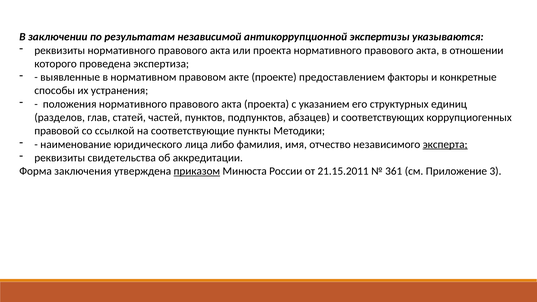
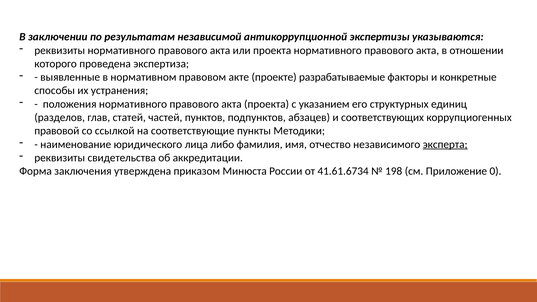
предоставлением: предоставлением -> разрабатываемые
приказом underline: present -> none
21.15.2011: 21.15.2011 -> 41.61.6734
361: 361 -> 198
3: 3 -> 0
